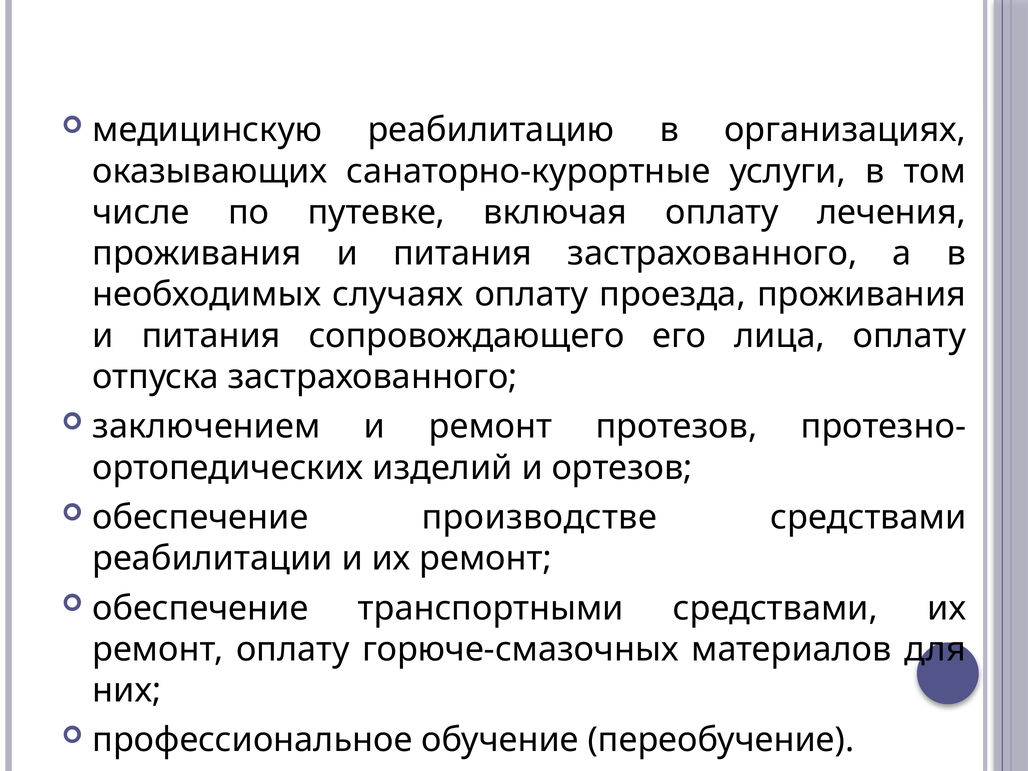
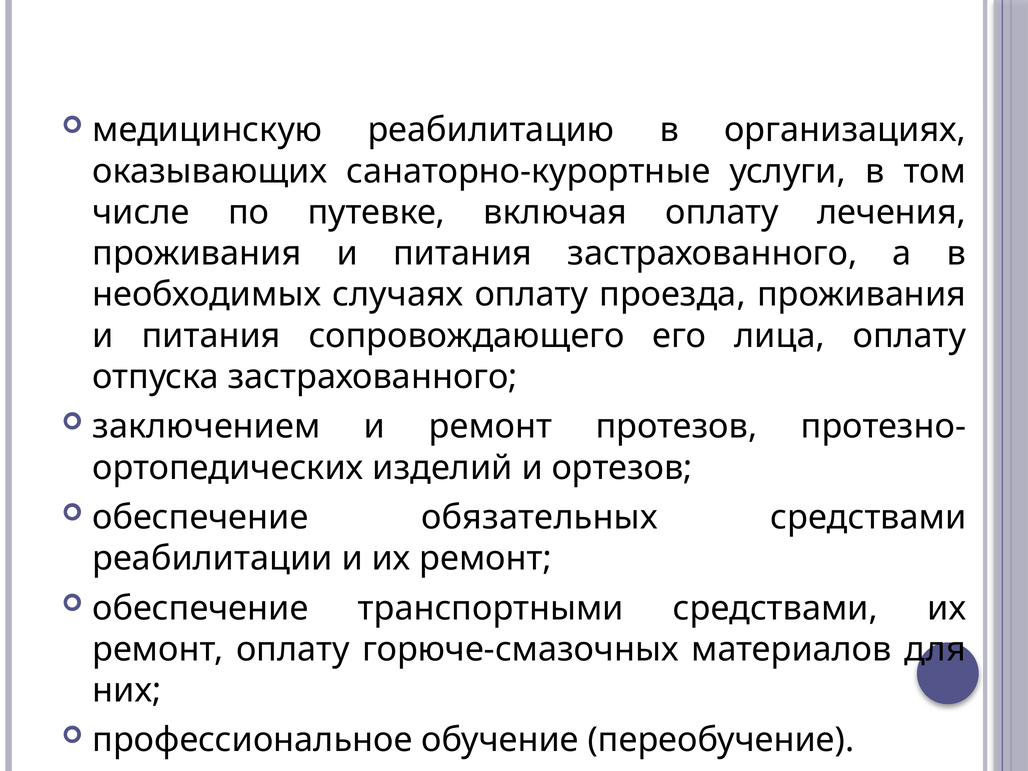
производстве: производстве -> обязательных
